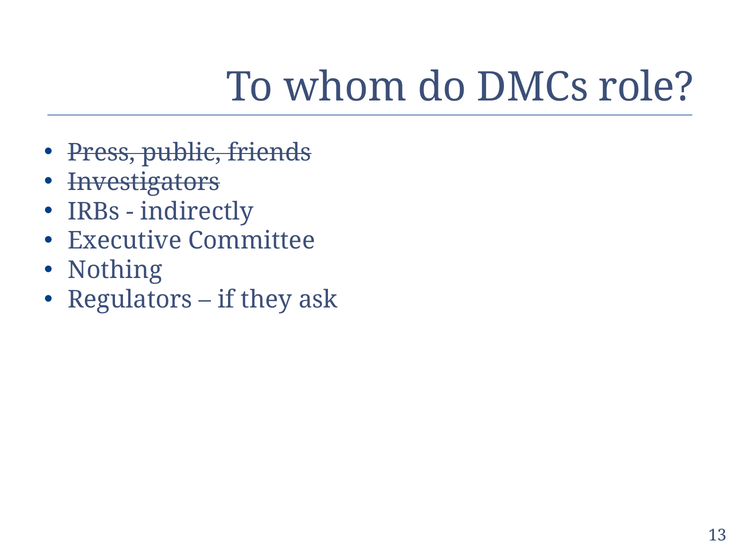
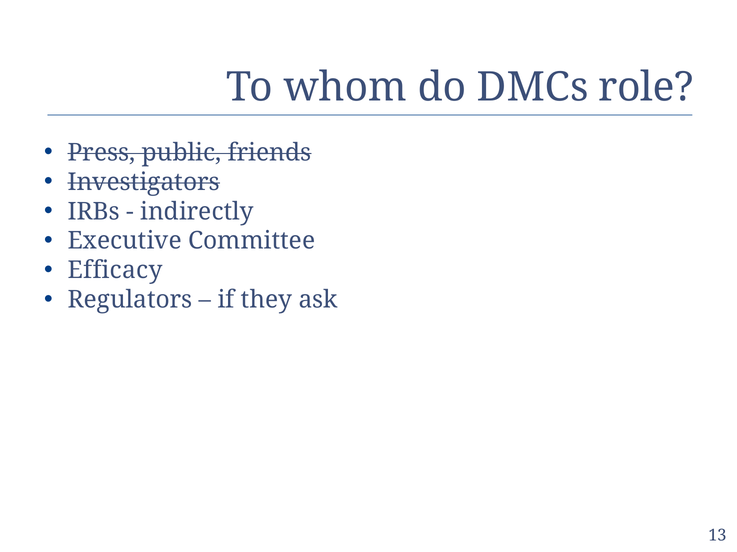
Nothing: Nothing -> Efficacy
